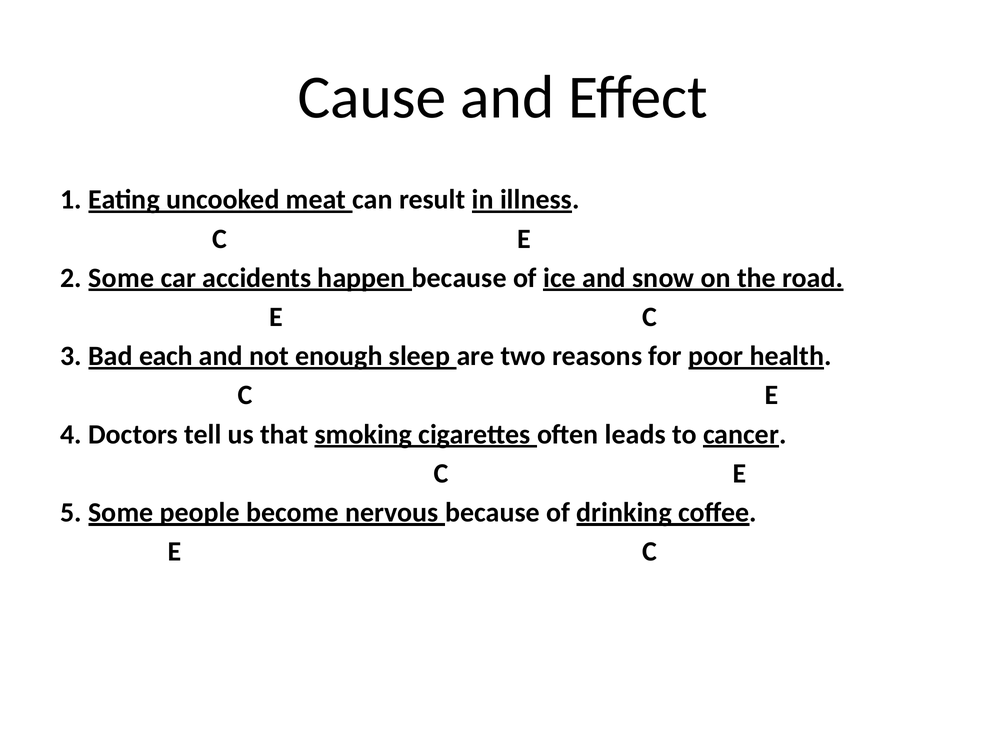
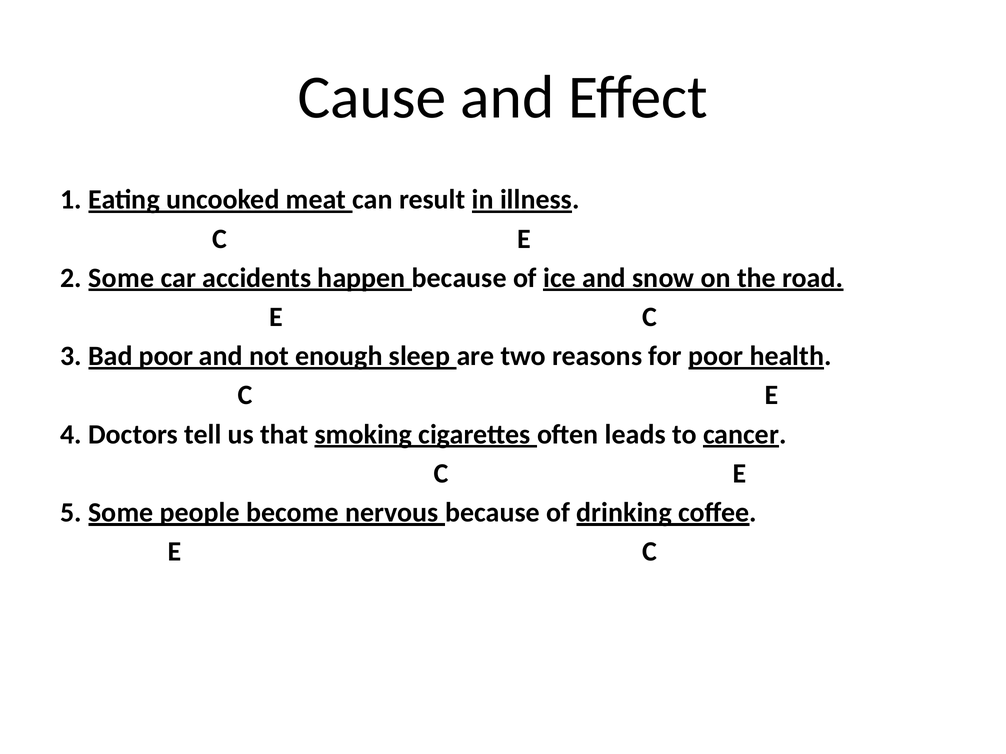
Bad each: each -> poor
